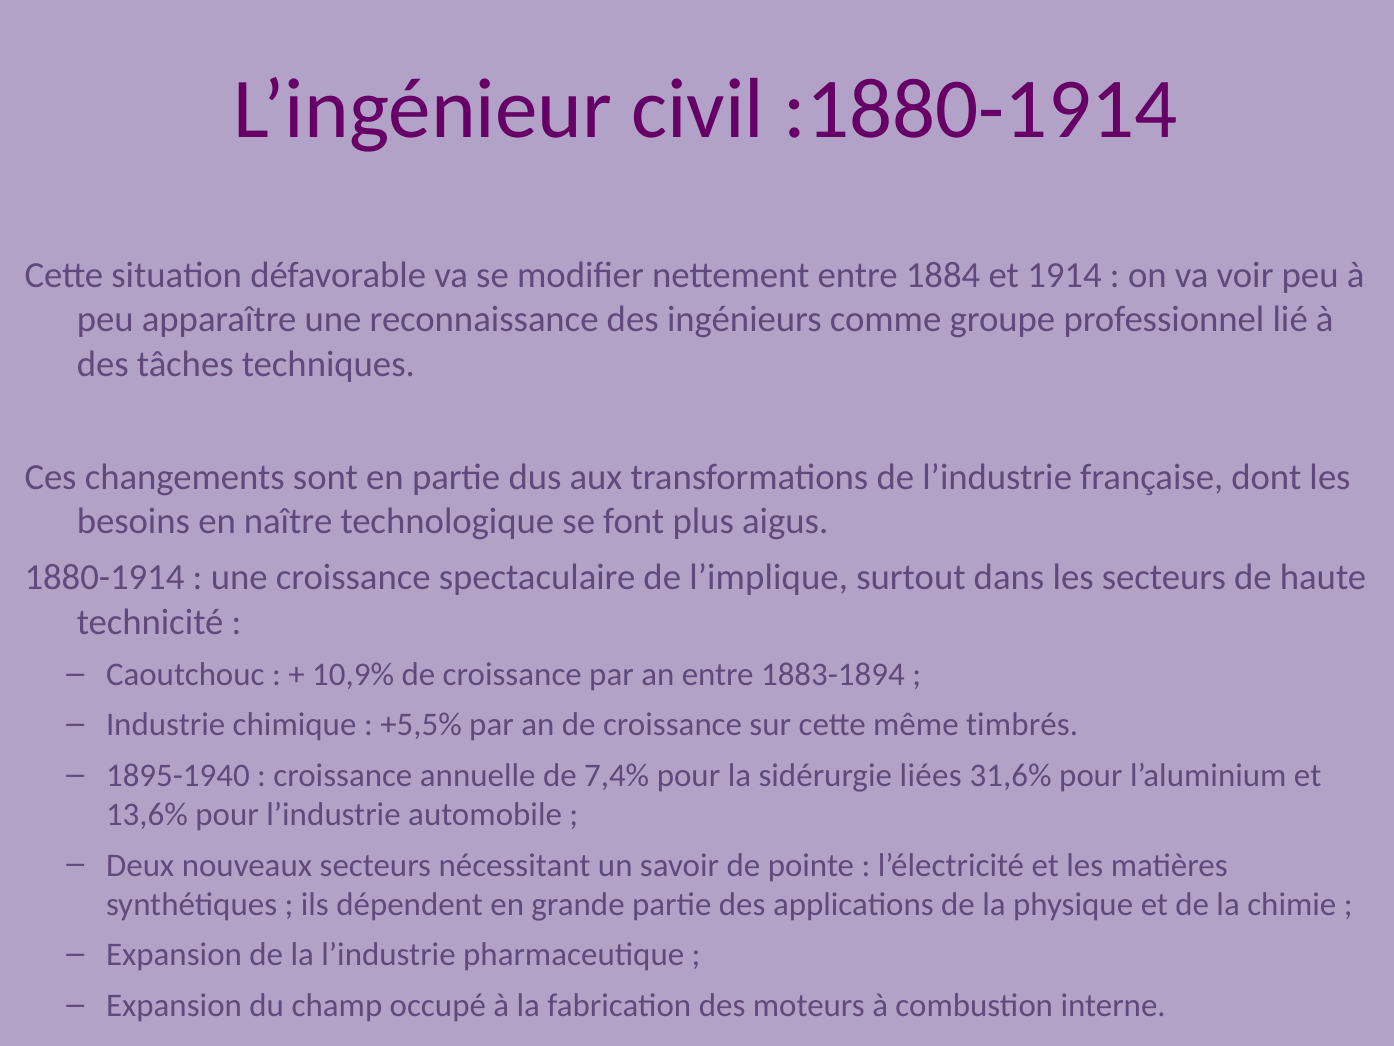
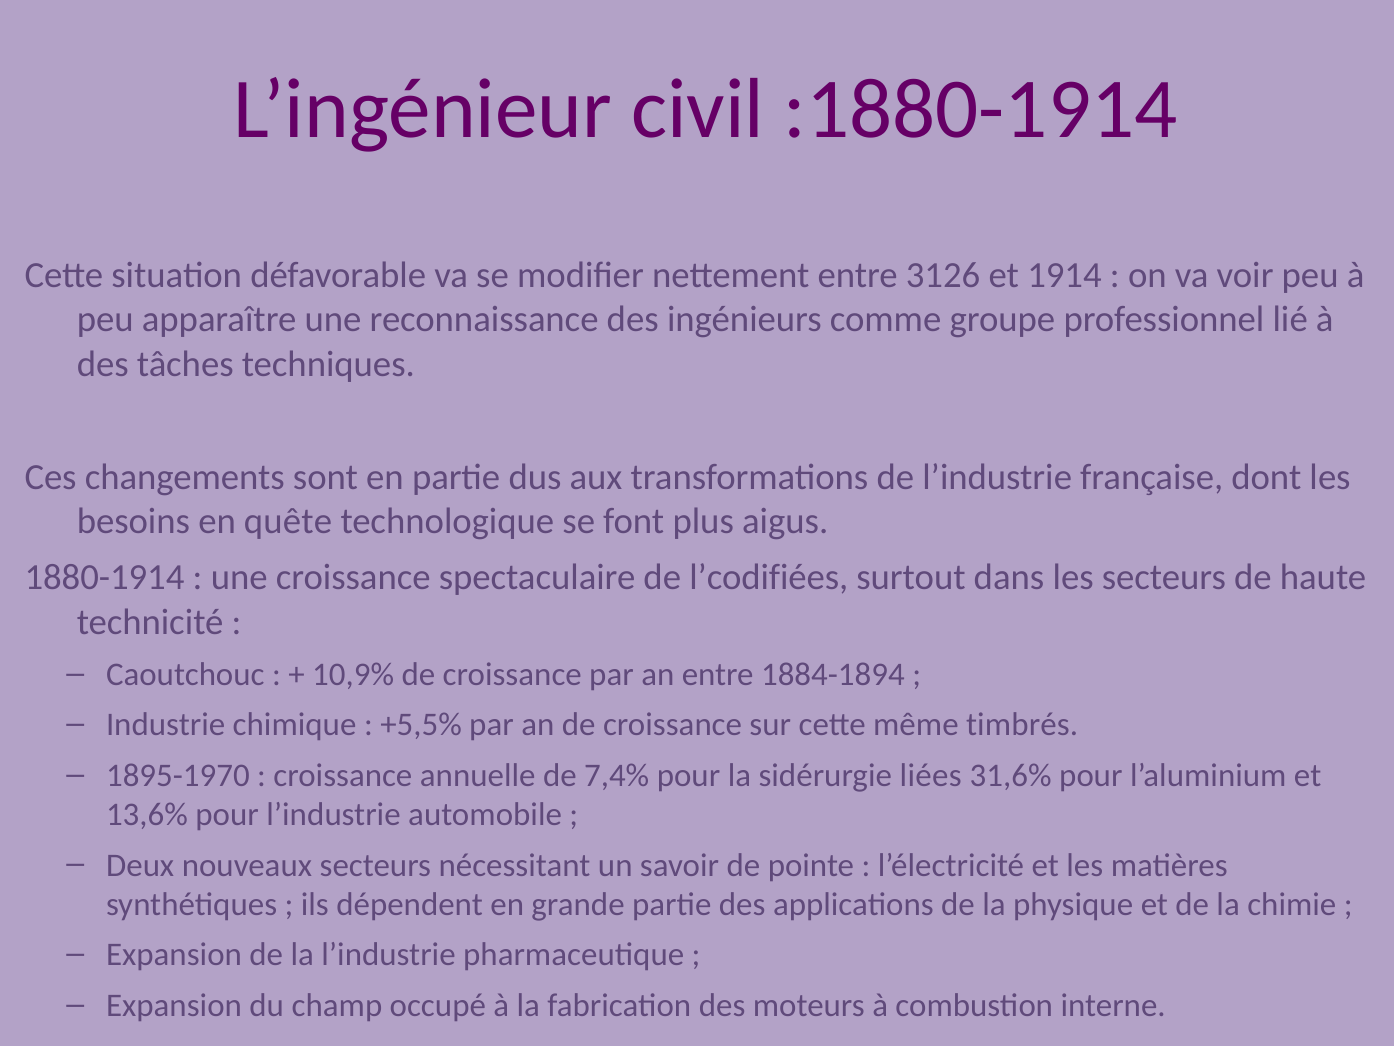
1884: 1884 -> 3126
naître: naître -> quête
l’implique: l’implique -> l’codifiées
1883-1894: 1883-1894 -> 1884-1894
1895-1940: 1895-1940 -> 1895-1970
